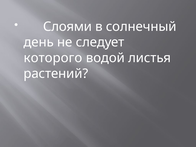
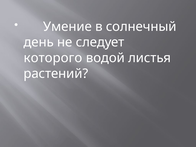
Слоями: Слоями -> Умение
